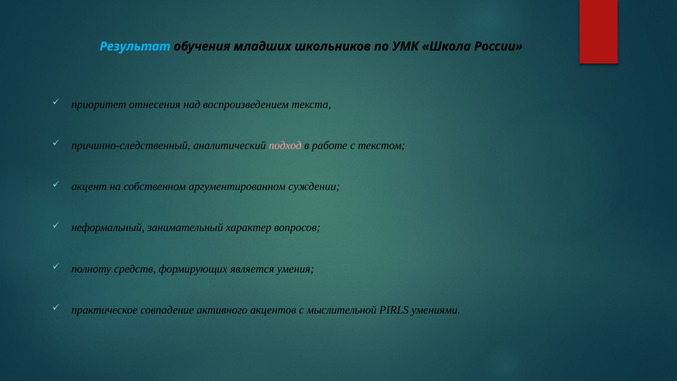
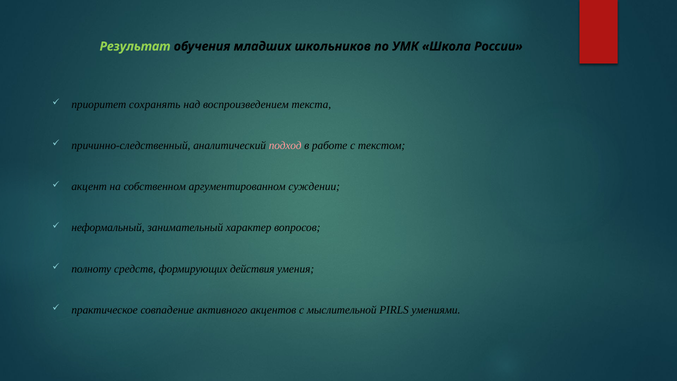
Результат colour: light blue -> light green
отнесения: отнесения -> сохранять
является: является -> действия
